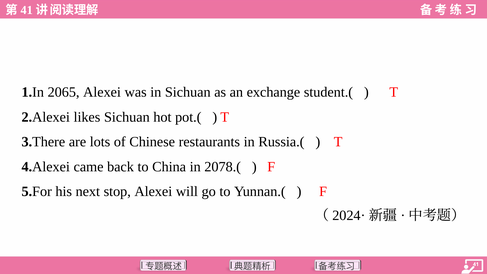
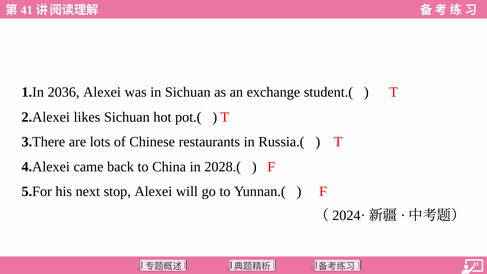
2065: 2065 -> 2036
2078.(: 2078.( -> 2028.(
